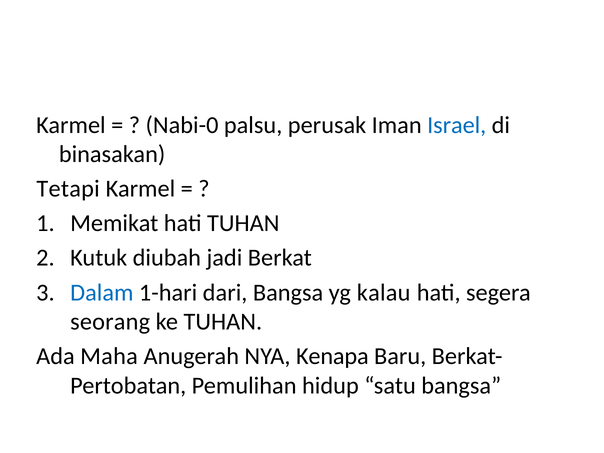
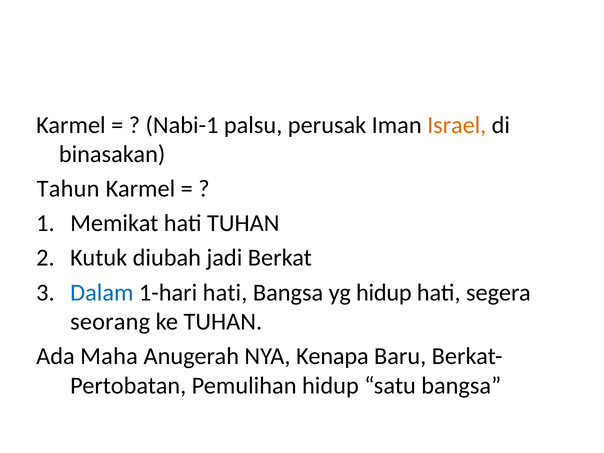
Nabi-0: Nabi-0 -> Nabi-1
Israel colour: blue -> orange
Tetapi: Tetapi -> Tahun
1-hari dari: dari -> hati
yg kalau: kalau -> hidup
